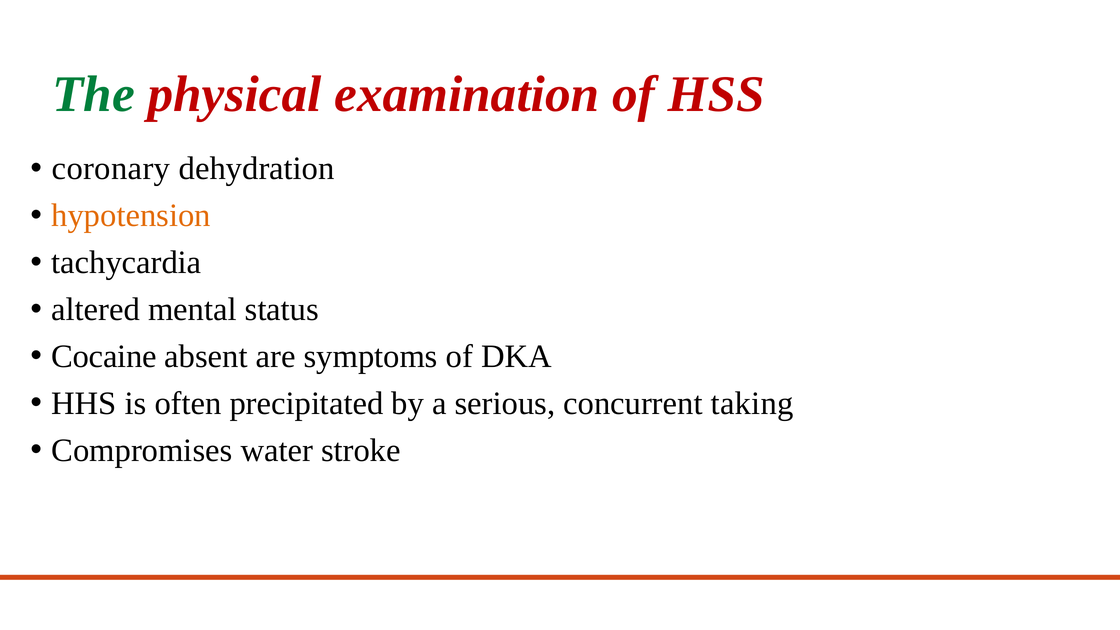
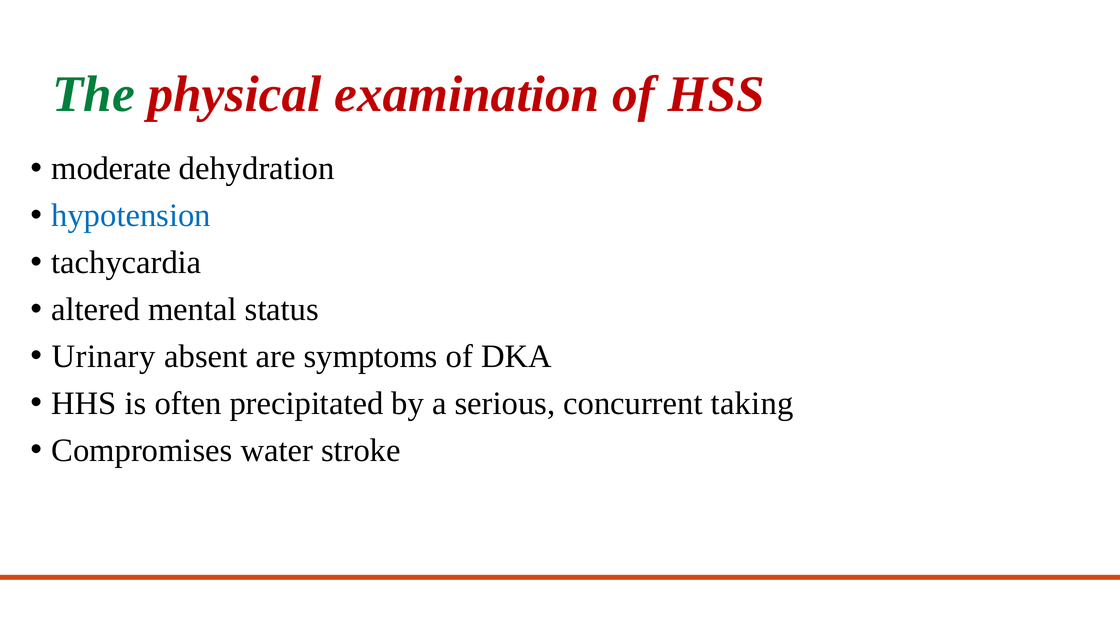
coronary: coronary -> moderate
hypotension colour: orange -> blue
Cocaine: Cocaine -> Urinary
